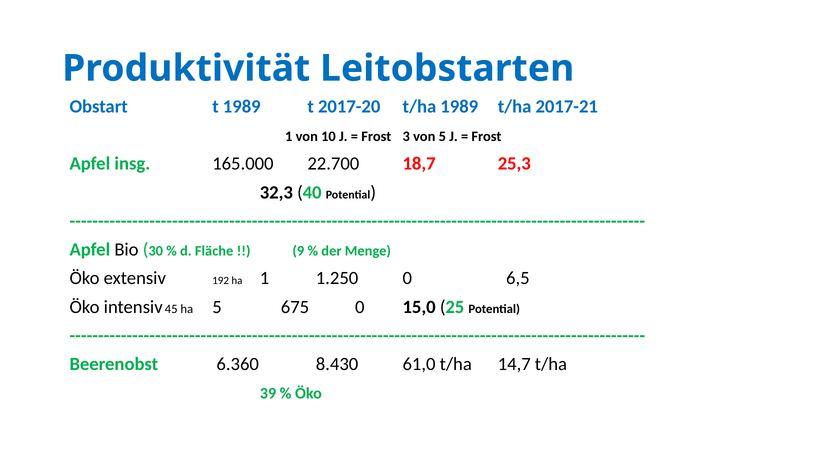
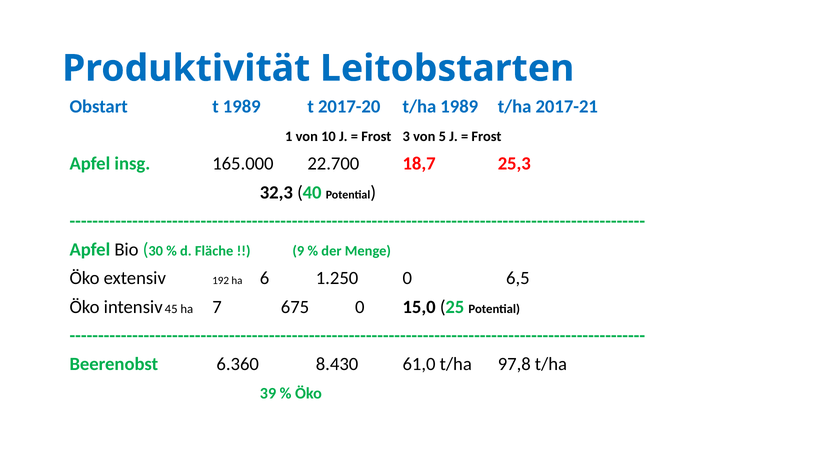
ha 1: 1 -> 6
ha 5: 5 -> 7
14,7: 14,7 -> 97,8
